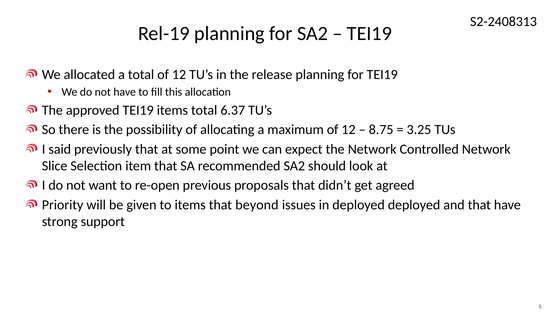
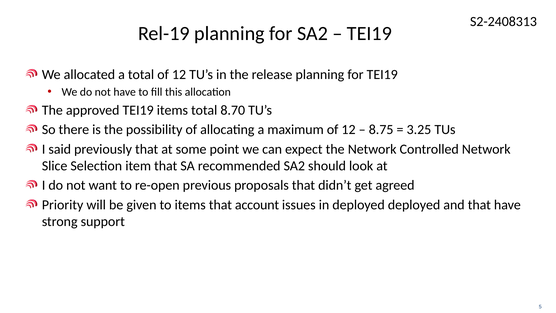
6.37: 6.37 -> 8.70
beyond: beyond -> account
